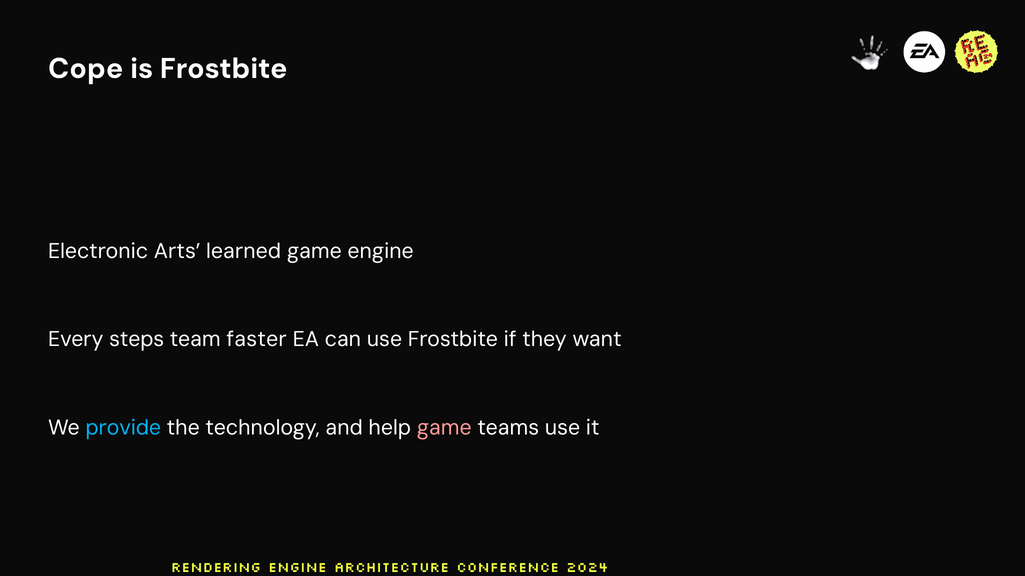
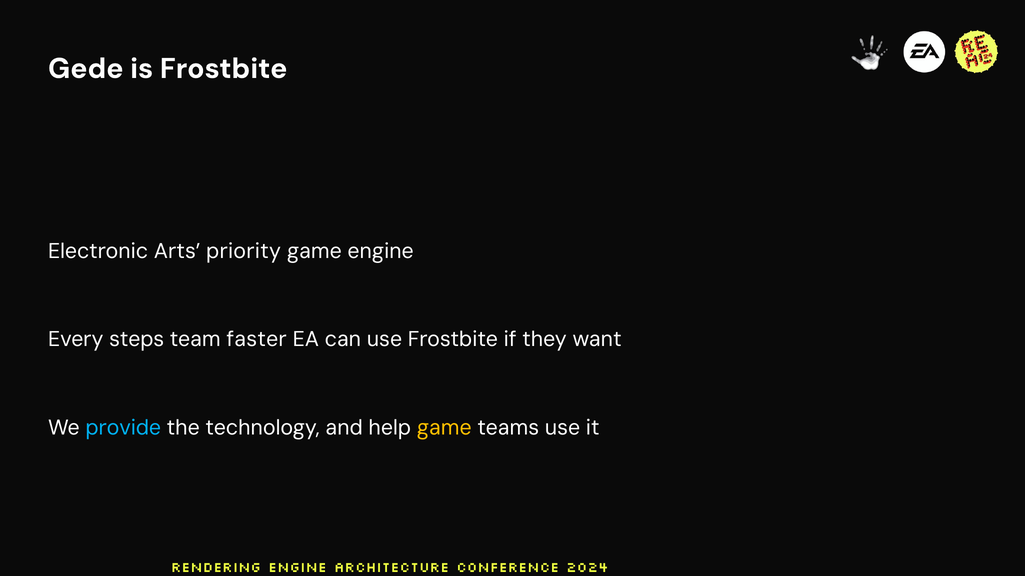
Cope: Cope -> Gede
learned: learned -> priority
game at (444, 428) colour: pink -> yellow
